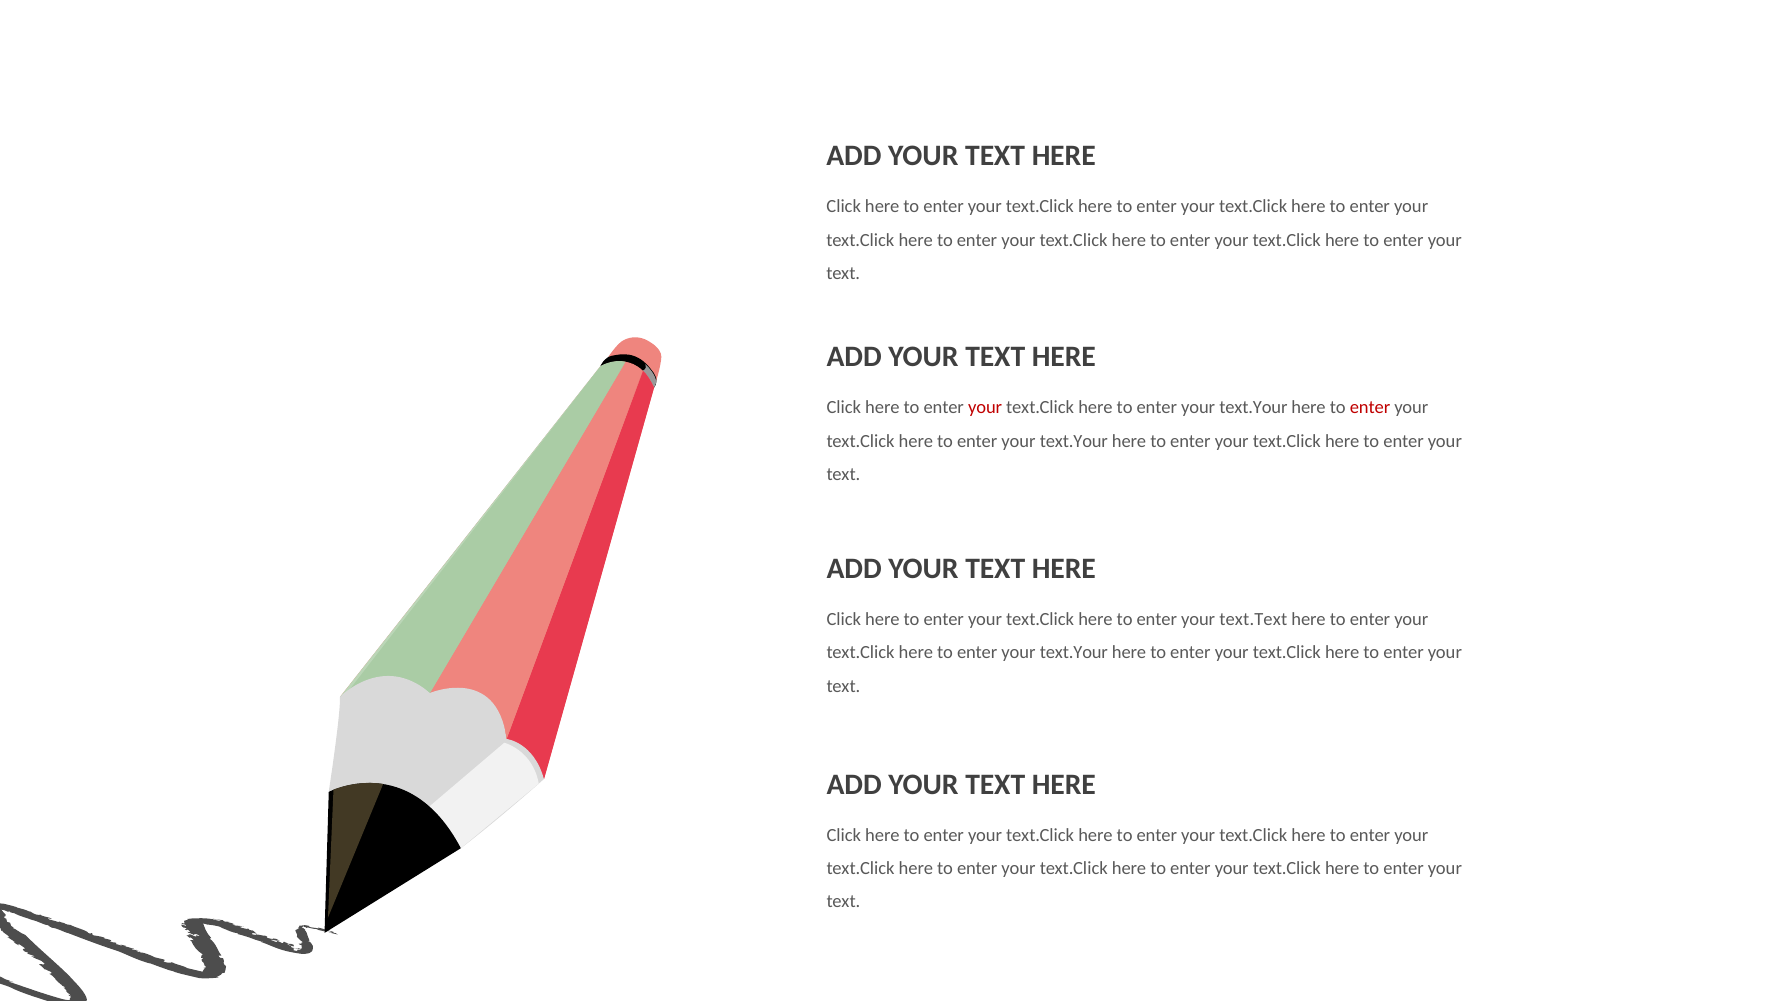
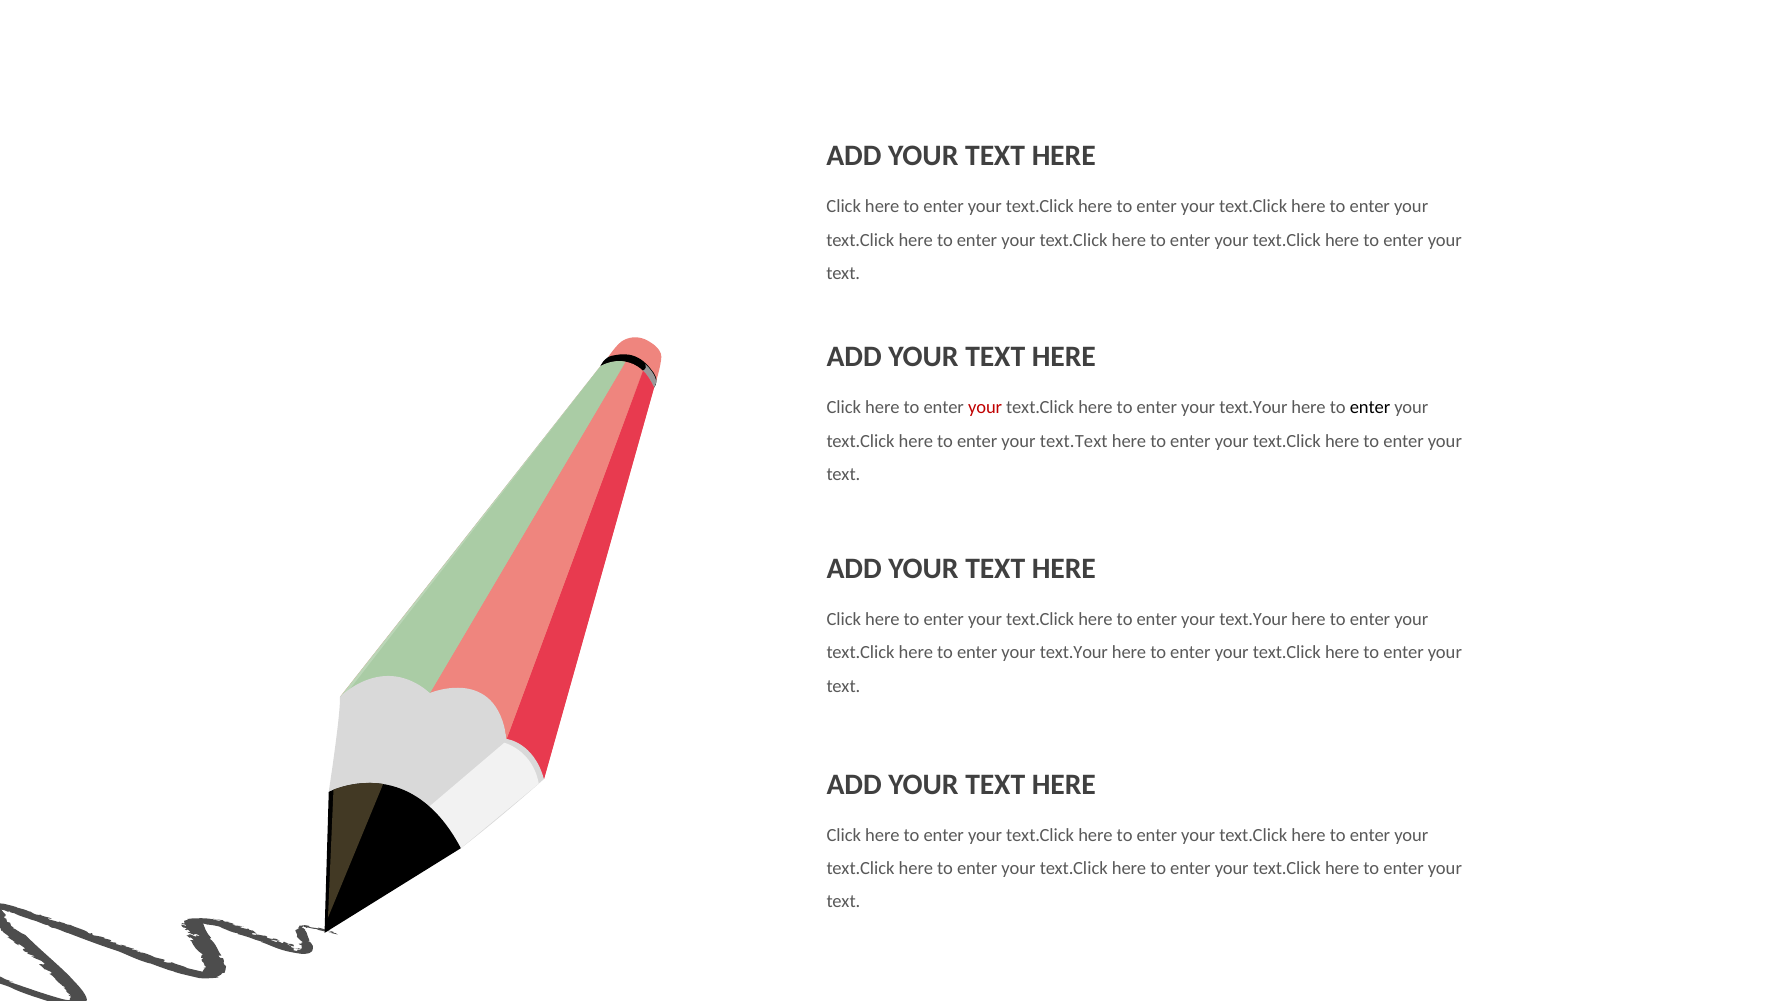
enter at (1370, 408) colour: red -> black
text.Your at (1074, 441): text.Your -> text.Text
text.Text at (1253, 619): text.Text -> text.Your
